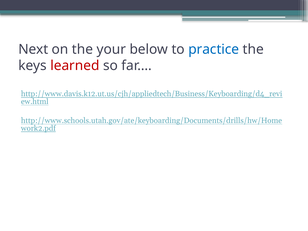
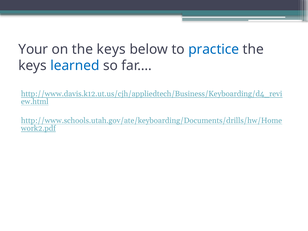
Next: Next -> Your
on the your: your -> keys
learned colour: red -> blue
